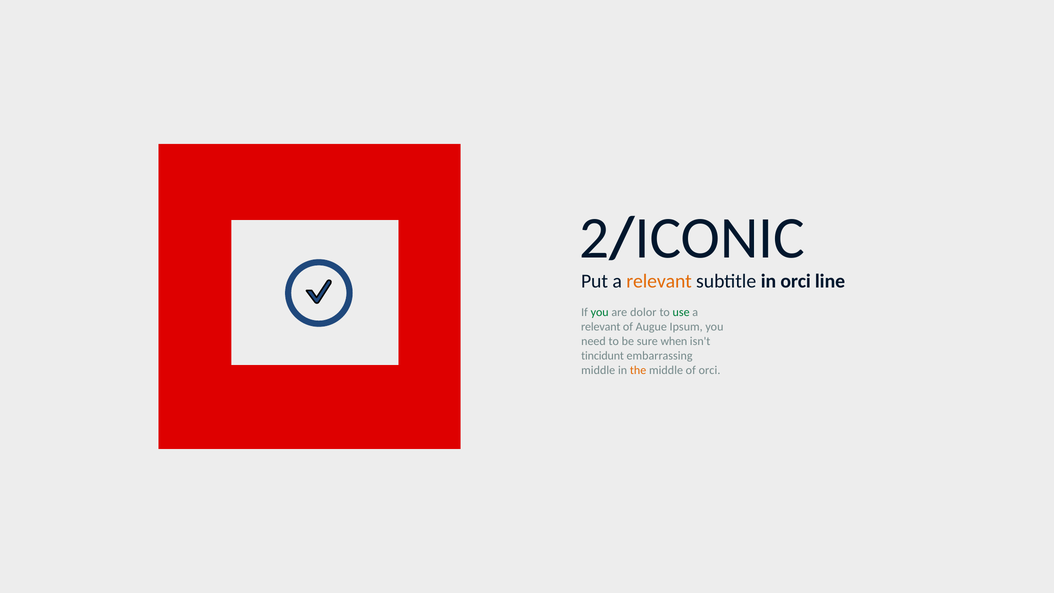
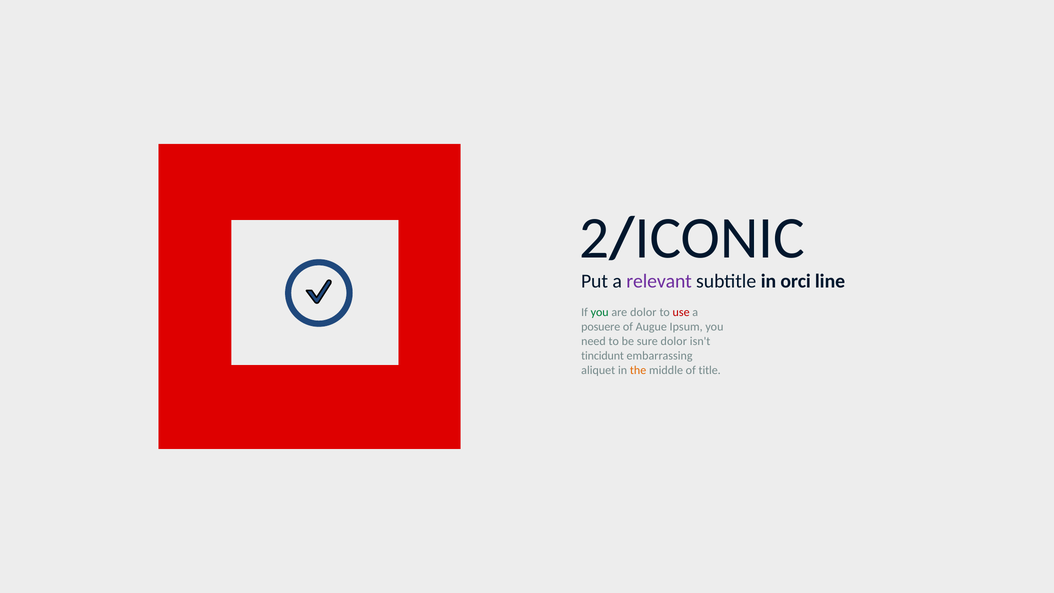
relevant at (659, 281) colour: orange -> purple
use colour: green -> red
relevant at (601, 327): relevant -> posuere
sure when: when -> dolor
middle at (598, 370): middle -> aliquet
of orci: orci -> title
